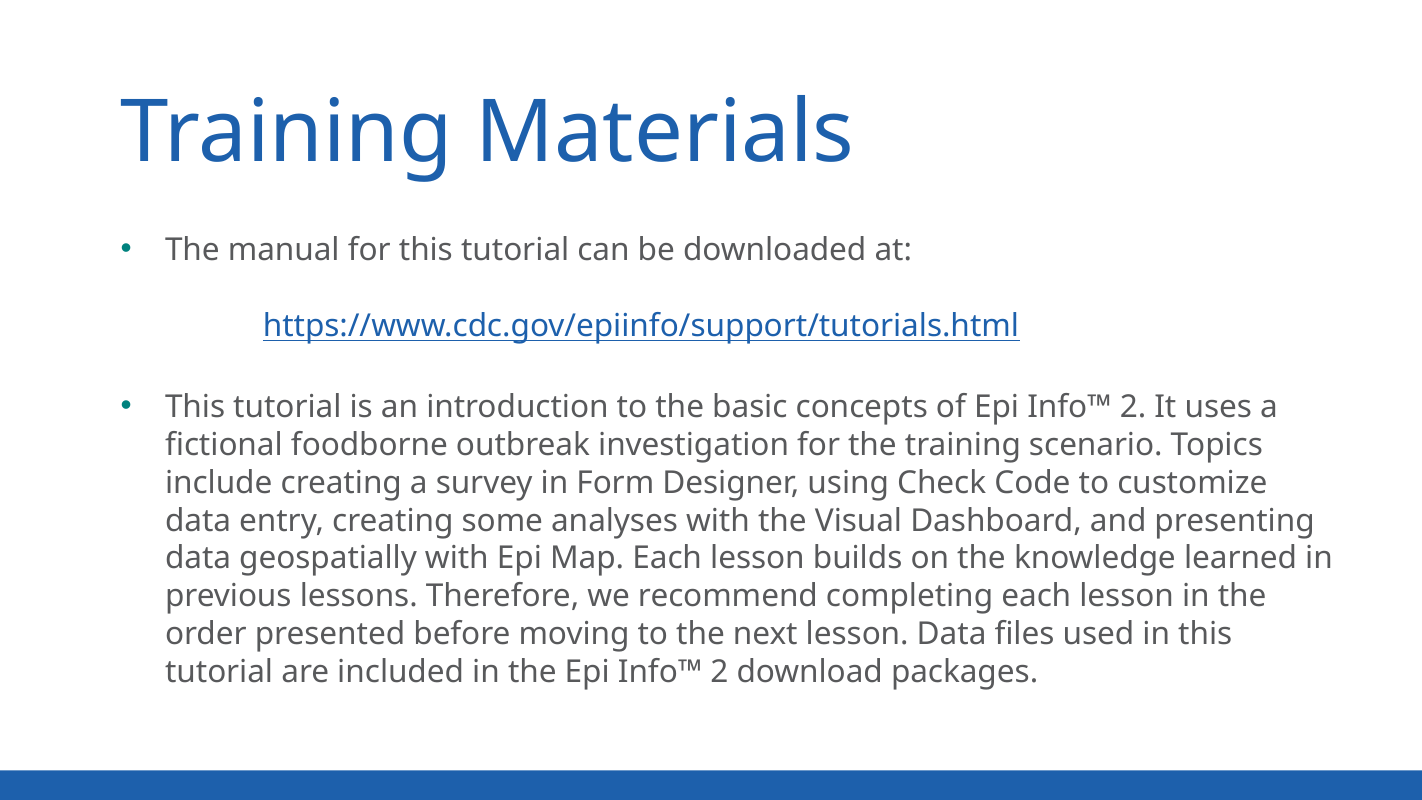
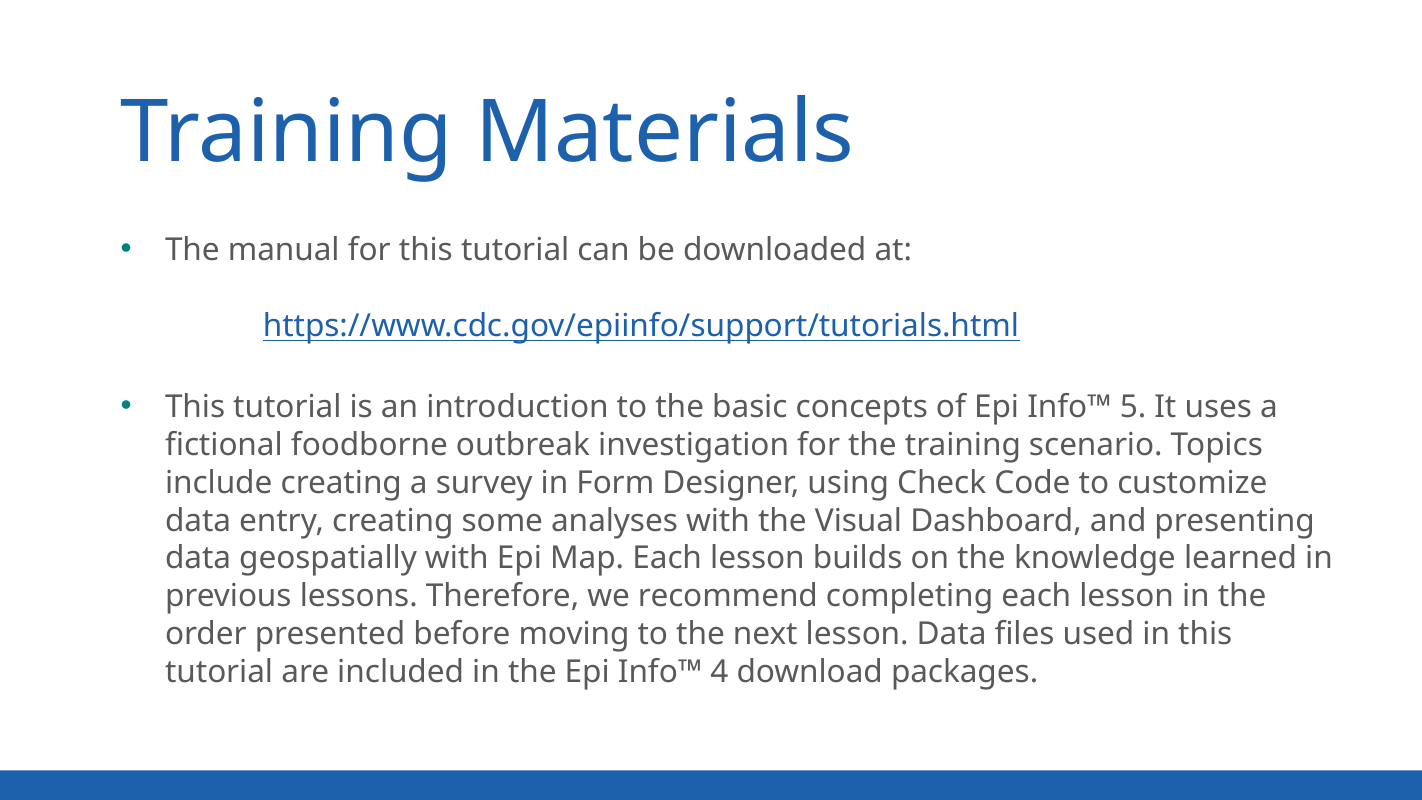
of Epi Info™ 2: 2 -> 5
the Epi Info™ 2: 2 -> 4
